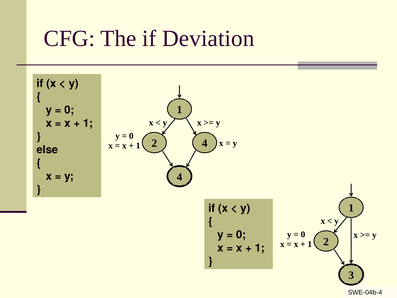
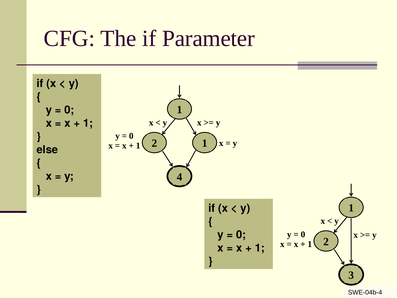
Deviation: Deviation -> Parameter
2 4: 4 -> 1
